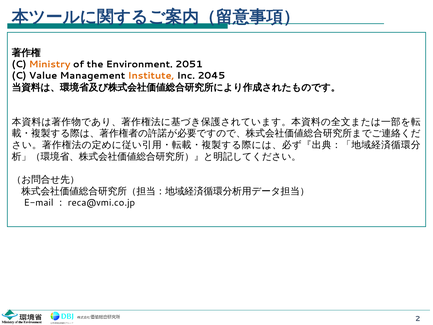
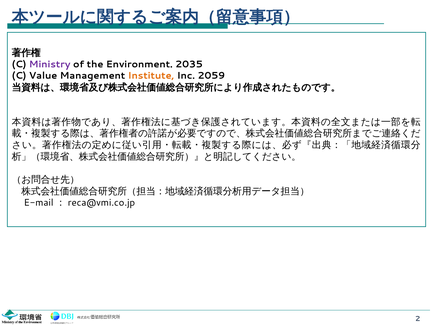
Ministry colour: orange -> purple
2051: 2051 -> 2035
2045: 2045 -> 2059
